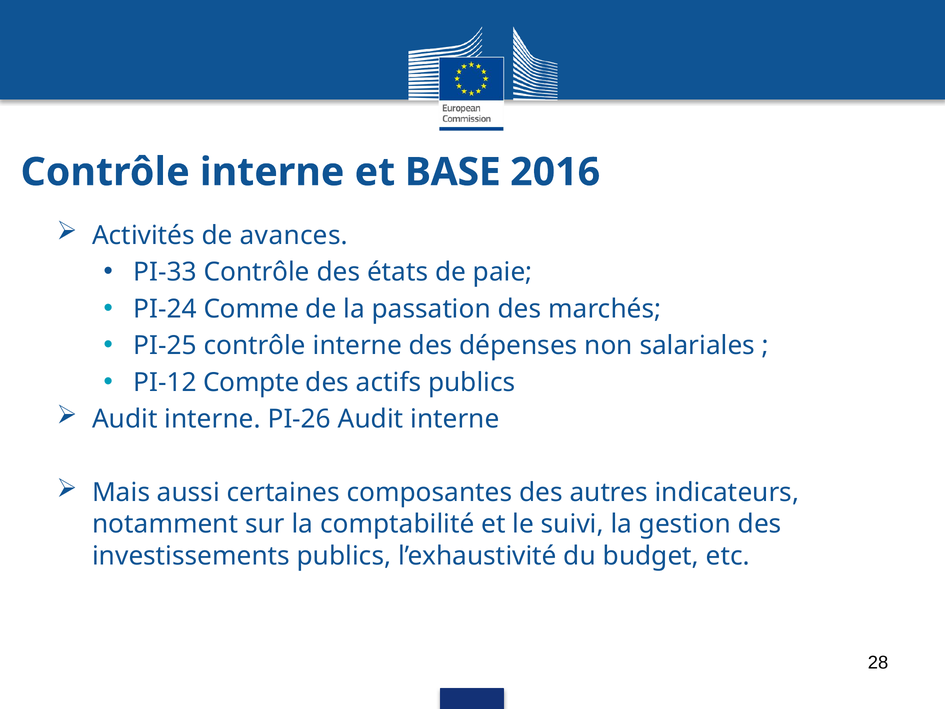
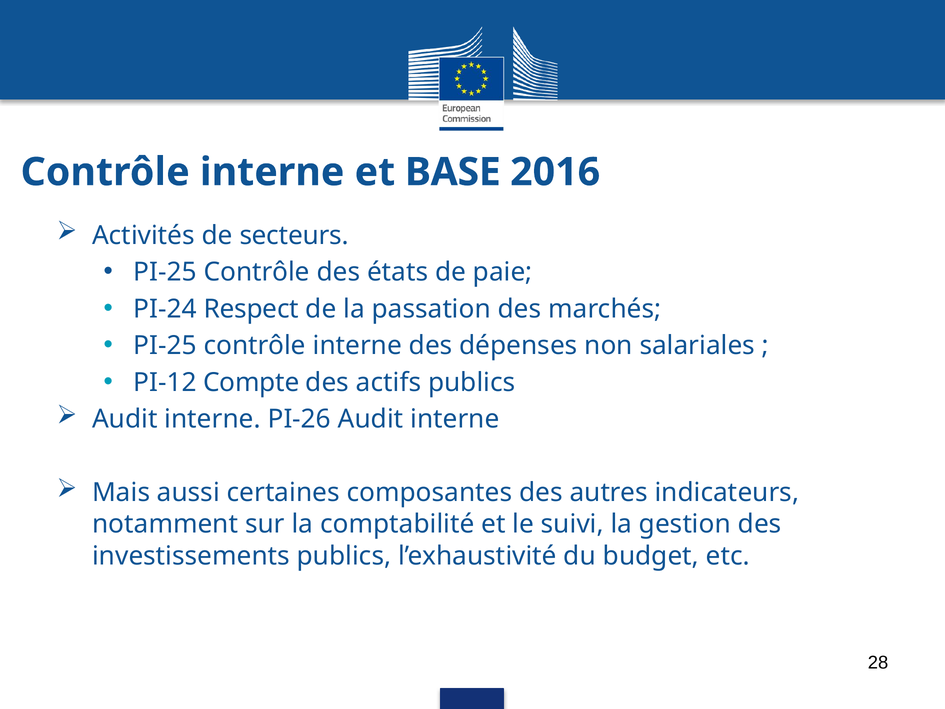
avances: avances -> secteurs
PI-33 at (165, 272): PI-33 -> PI-25
Comme: Comme -> Respect
